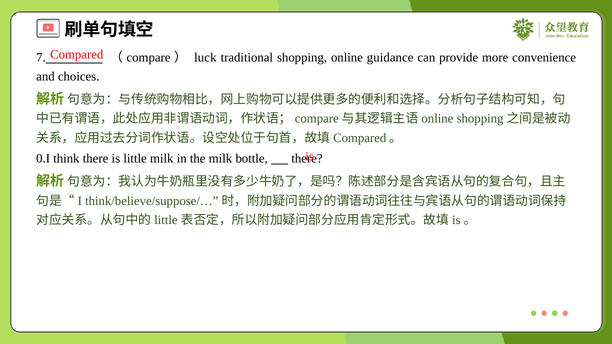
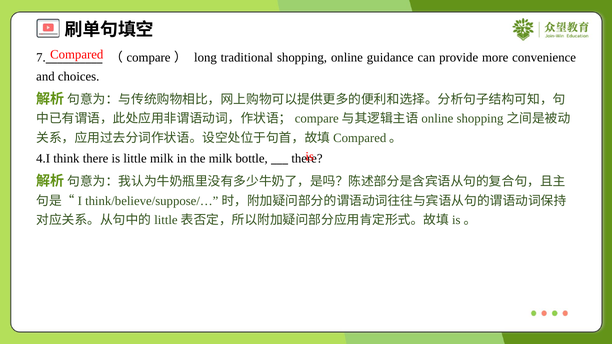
luck: luck -> long
0.I: 0.I -> 4.I
